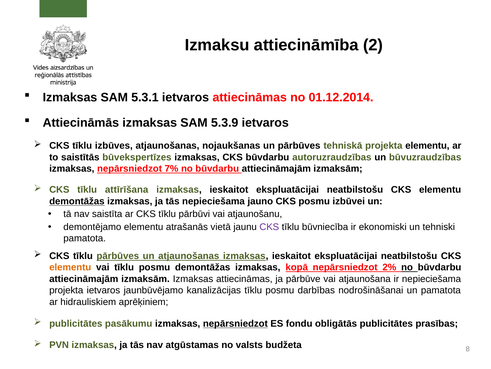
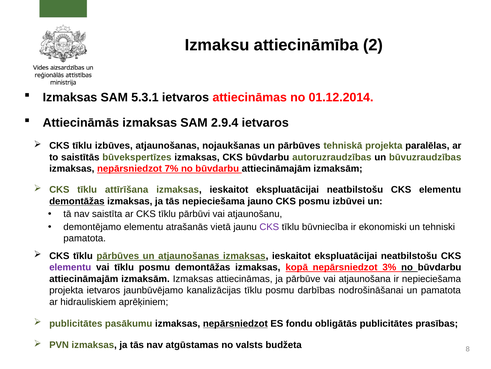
5.3.9: 5.3.9 -> 2.9.4
projekta elementu: elementu -> paralēlas
elementu at (70, 267) colour: orange -> purple
2%: 2% -> 3%
